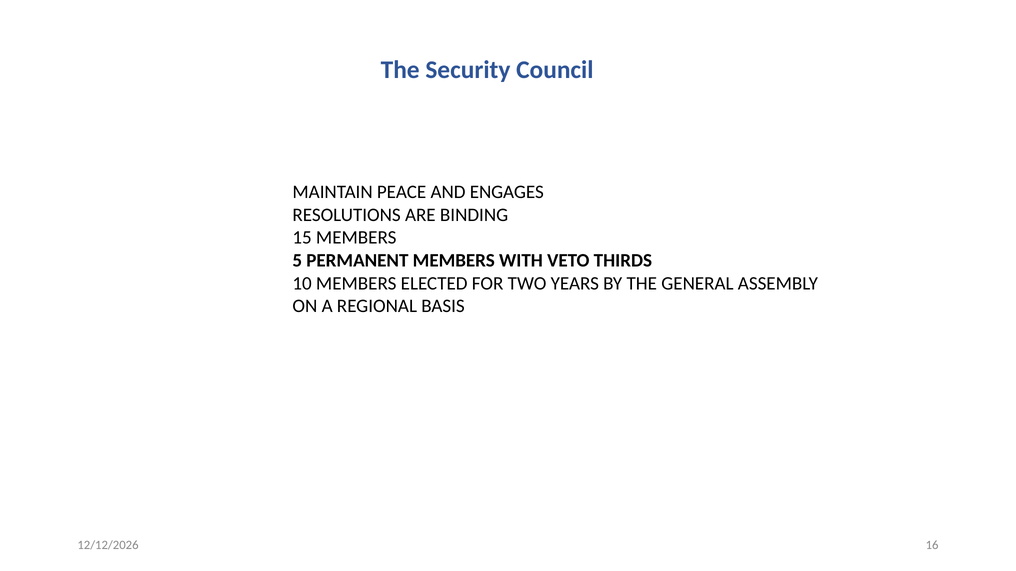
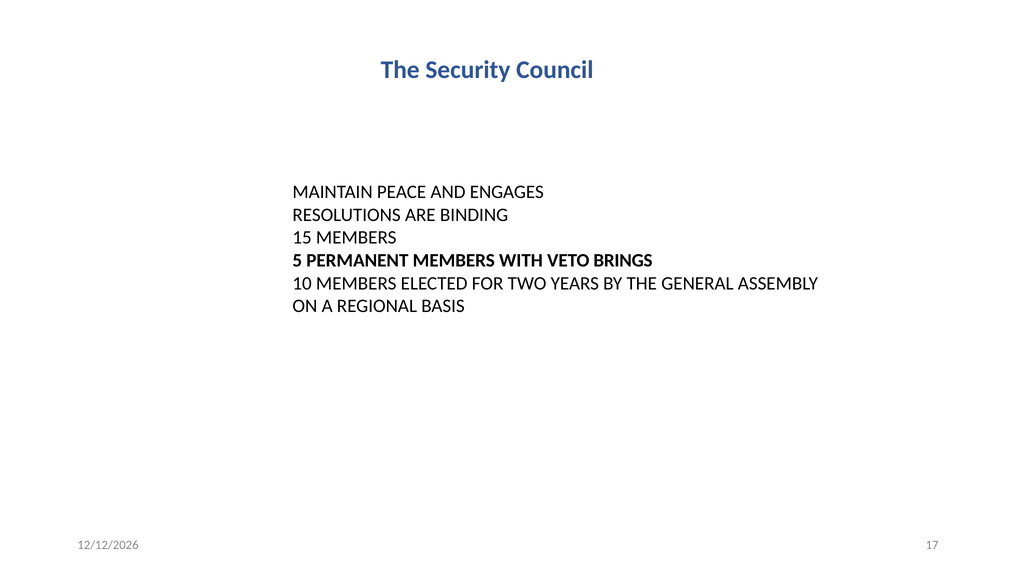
THIRDS: THIRDS -> BRINGS
16: 16 -> 17
